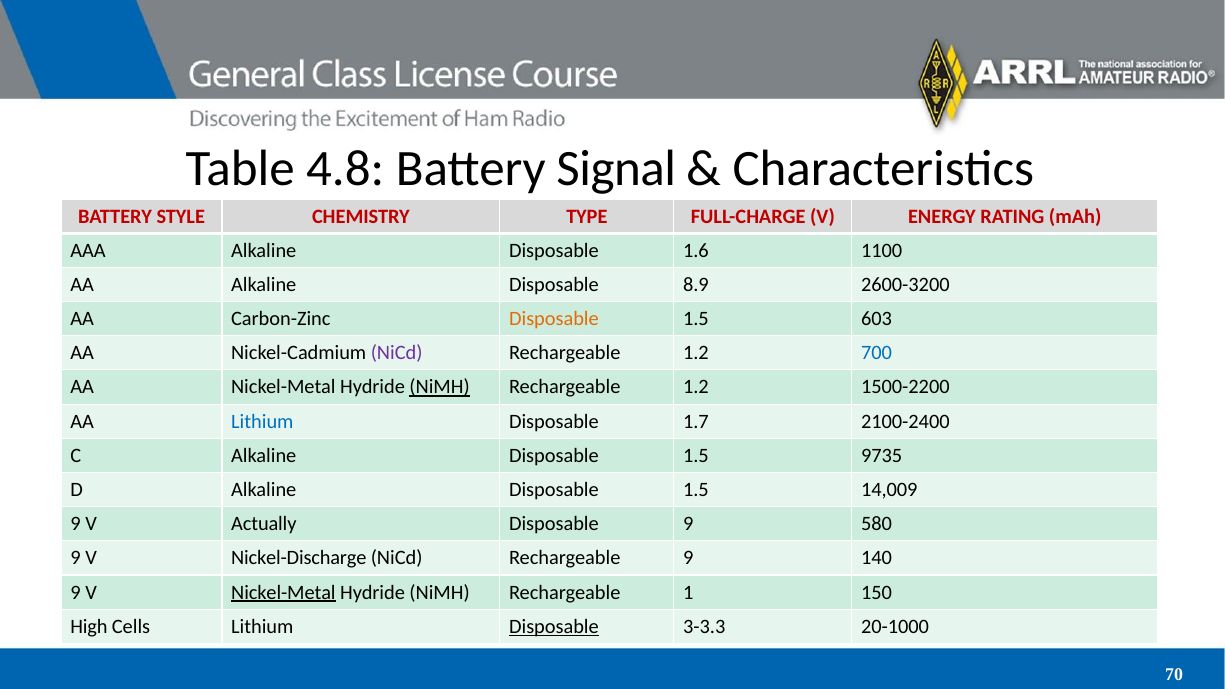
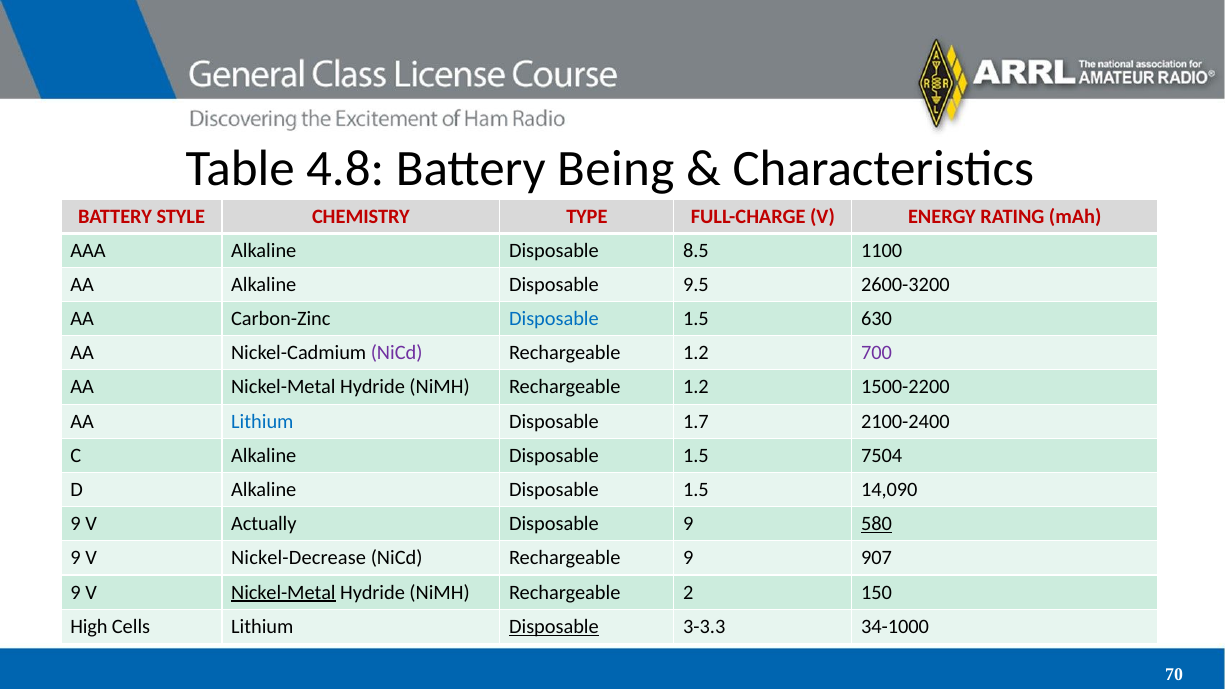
Signal: Signal -> Being
1.6: 1.6 -> 8.5
8.9: 8.9 -> 9.5
Disposable at (554, 319) colour: orange -> blue
603: 603 -> 630
700 colour: blue -> purple
NiMH at (440, 387) underline: present -> none
9735: 9735 -> 7504
14,009: 14,009 -> 14,090
580 underline: none -> present
Nickel-Discharge: Nickel-Discharge -> Nickel-Decrease
140: 140 -> 907
1: 1 -> 2
20-1000: 20-1000 -> 34-1000
